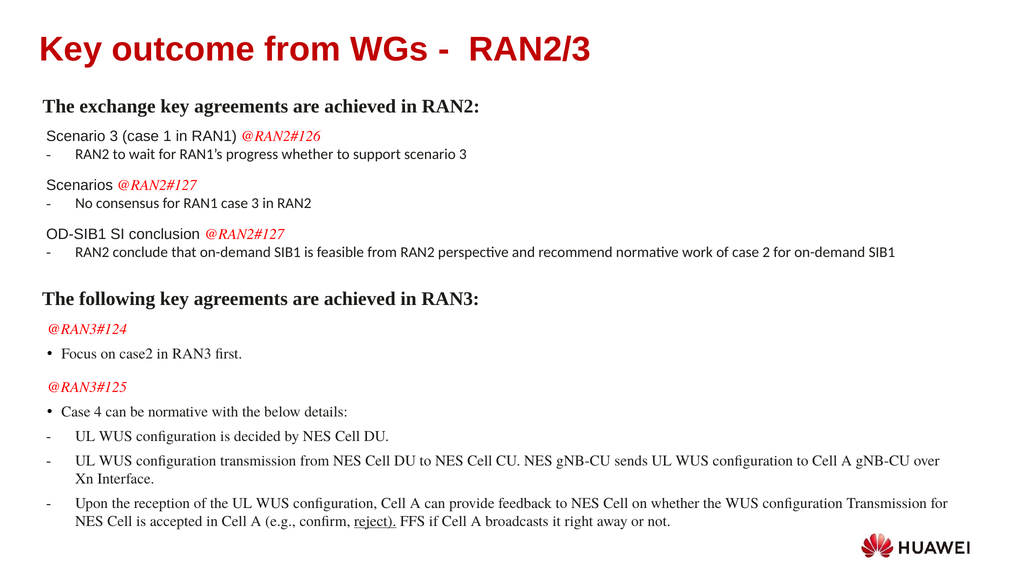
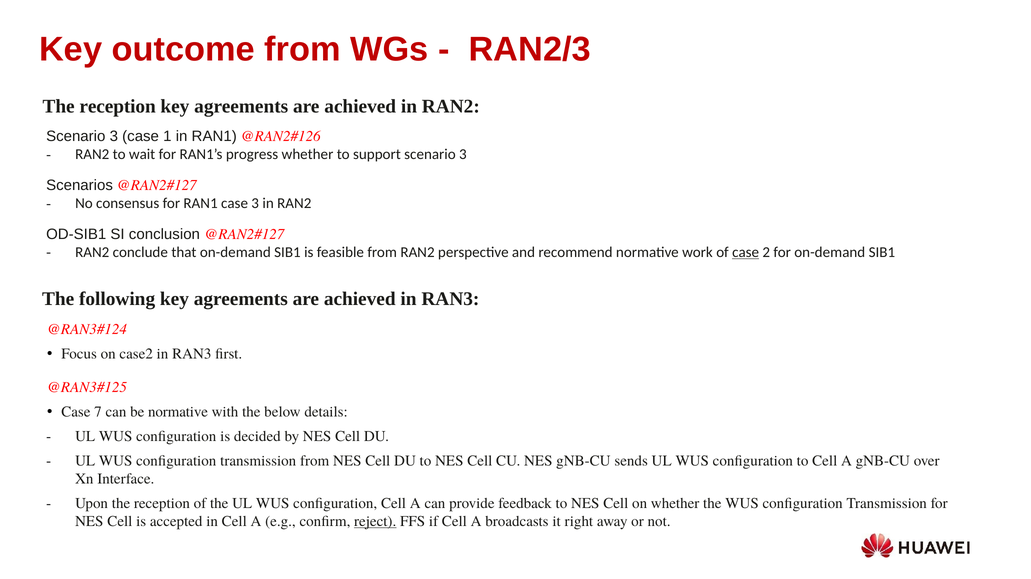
exchange at (118, 106): exchange -> reception
case at (746, 253) underline: none -> present
4: 4 -> 7
